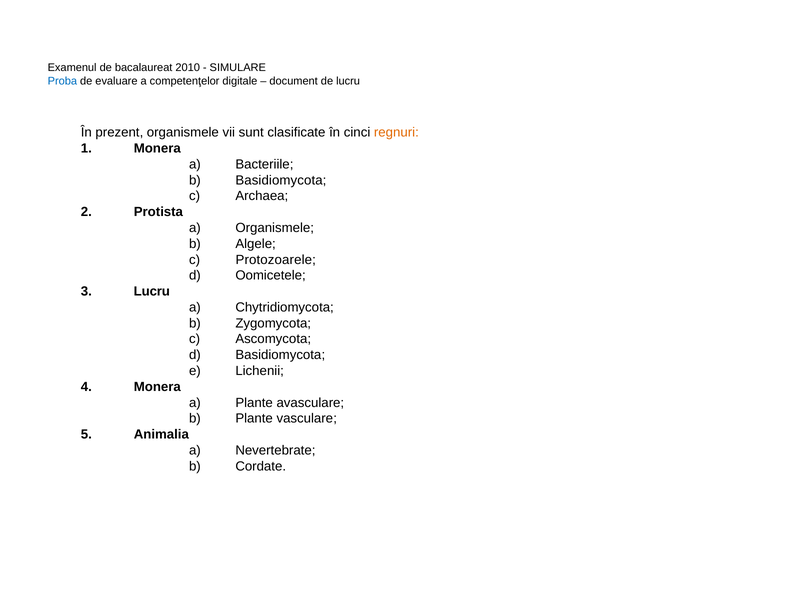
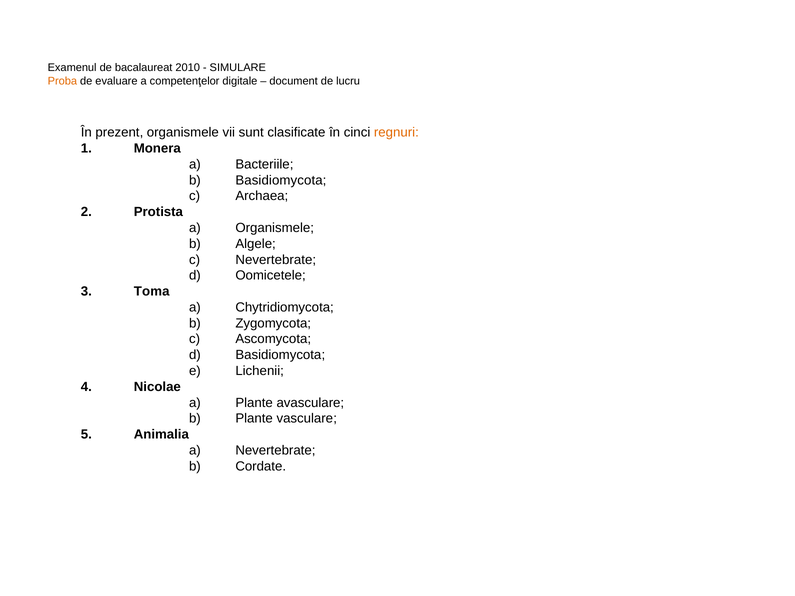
Proba colour: blue -> orange
Protozoarele at (276, 260): Protozoarele -> Nevertebrate
Lucru at (152, 292): Lucru -> Toma
Monera at (157, 387): Monera -> Nicolae
